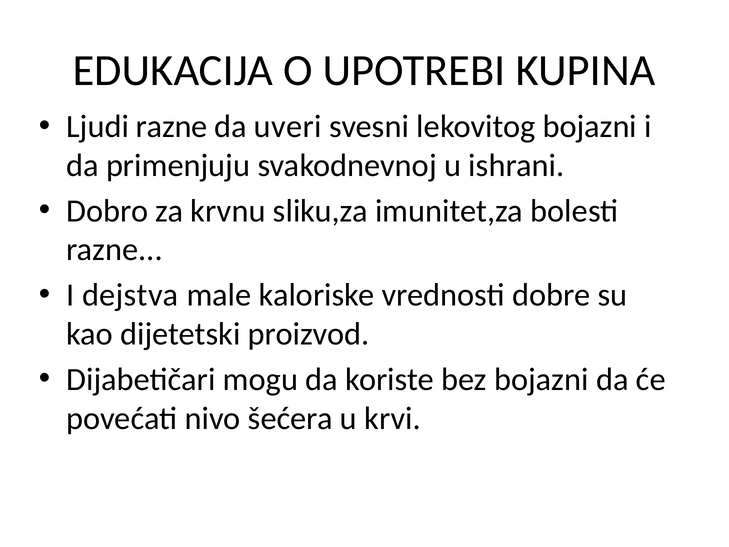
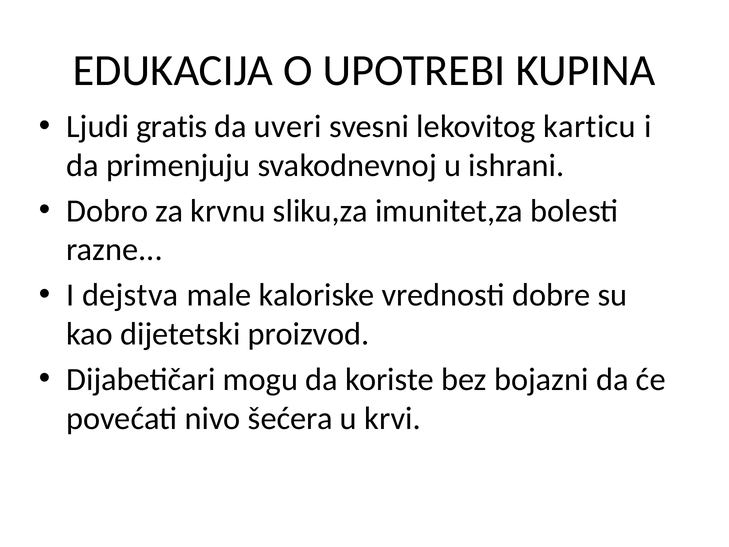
Ljudi razne: razne -> gratis
lekovitog bojazni: bojazni -> karticu
